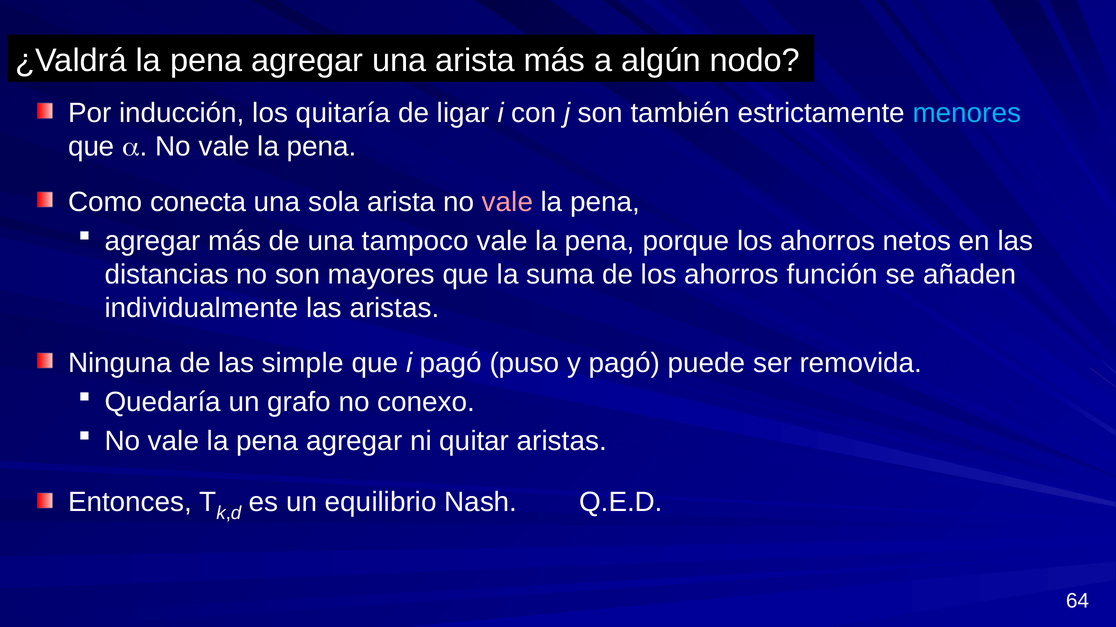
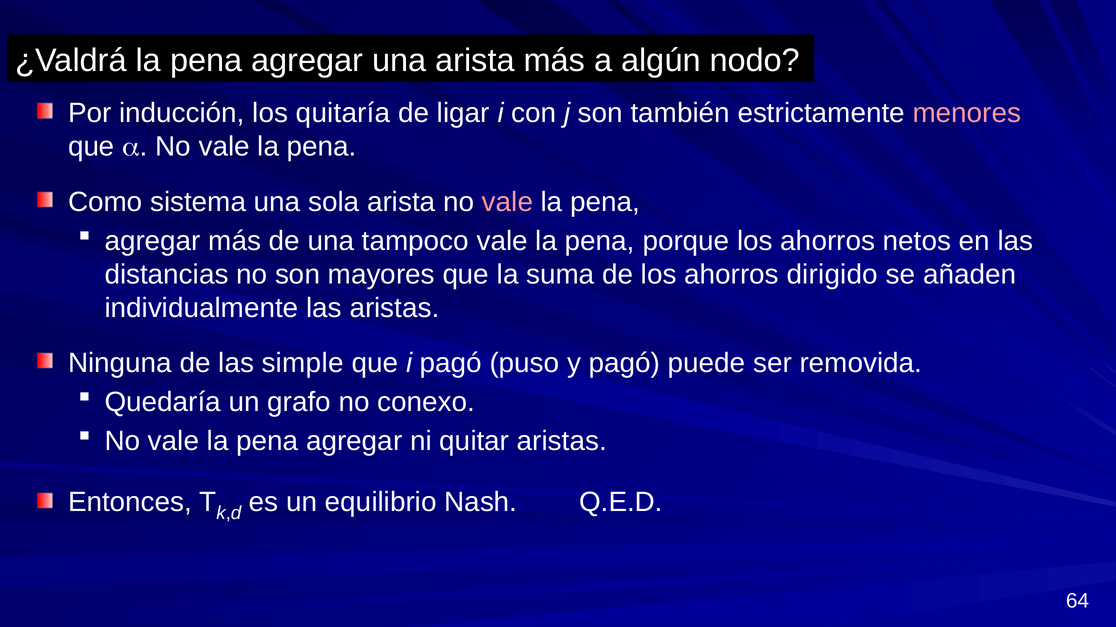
menores colour: light blue -> pink
conecta: conecta -> sistema
función: función -> dirigido
